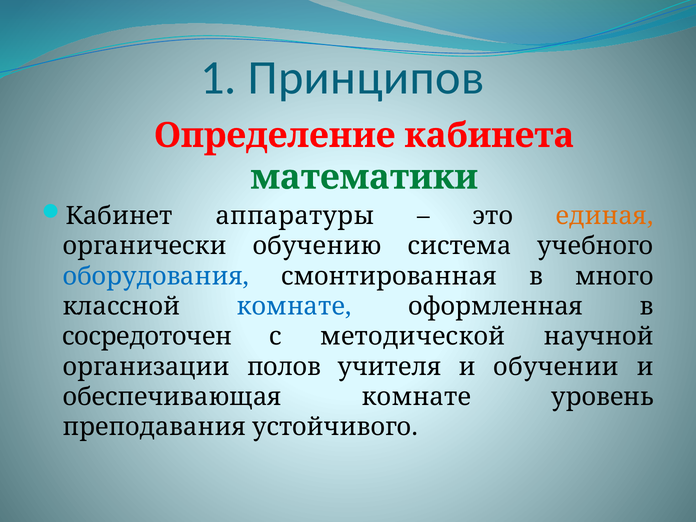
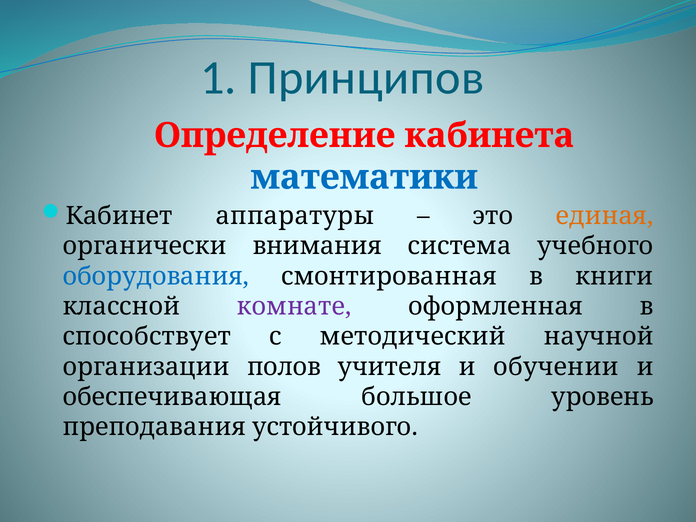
математики colour: green -> blue
обучению: обучению -> внимания
много: много -> книги
комнате at (294, 306) colour: blue -> purple
сосредоточен: сосредоточен -> способствует
методической: методической -> методический
обеспечивающая комнате: комнате -> большое
